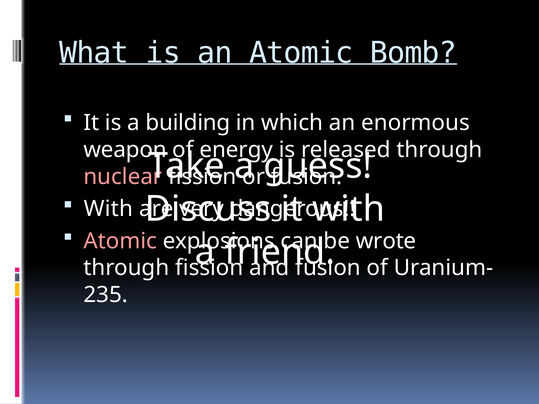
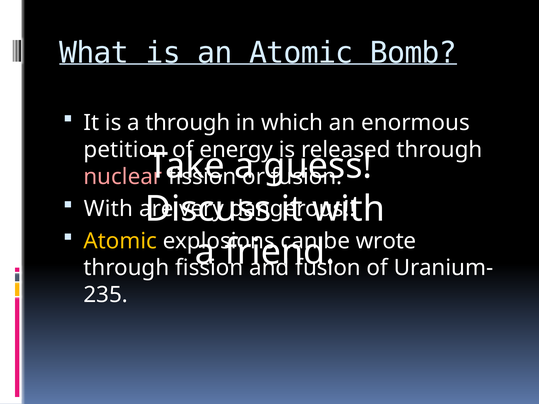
a building: building -> through
weapon: weapon -> petition
Atomic at (120, 241) colour: pink -> yellow
